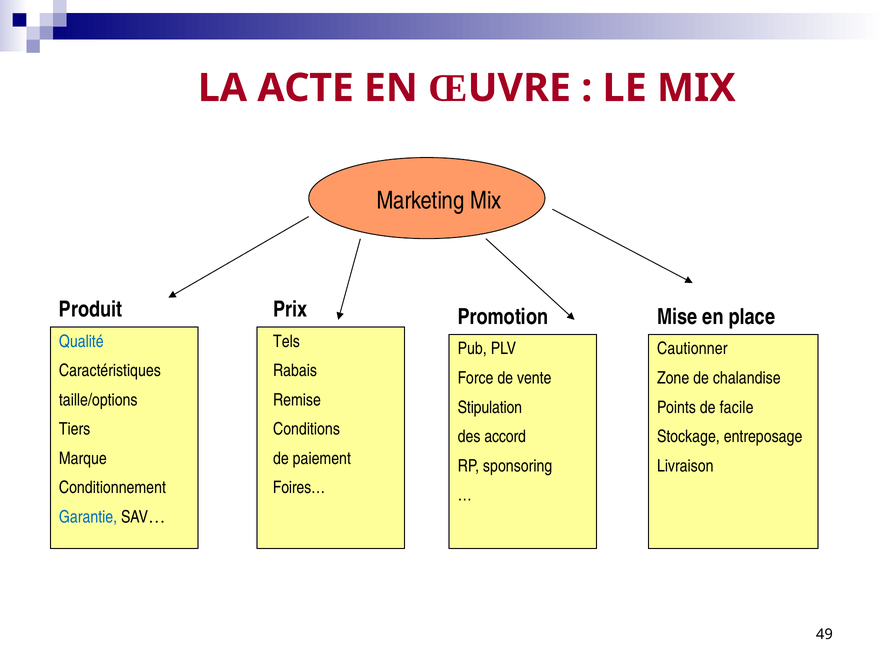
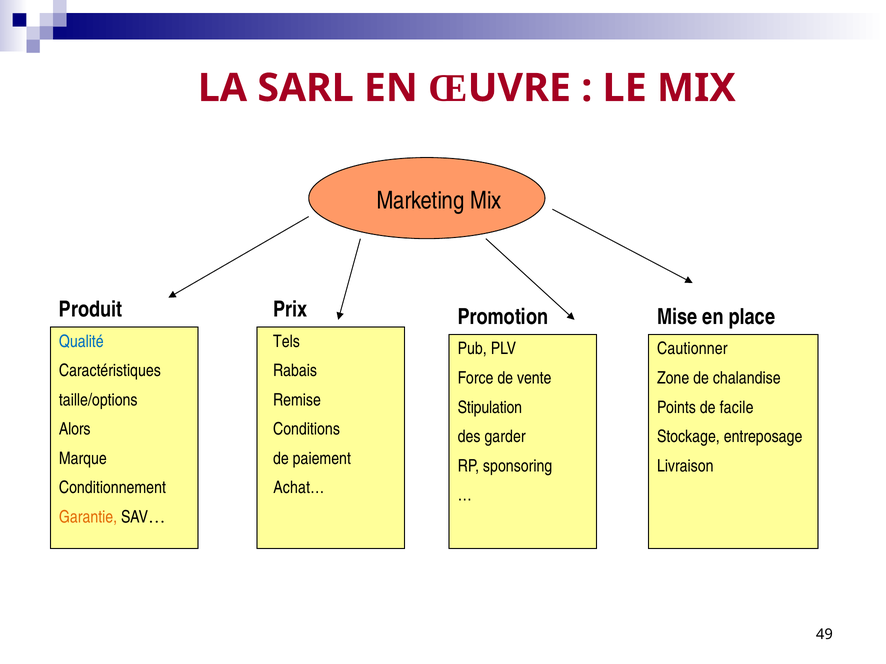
ACTE: ACTE -> SARL
Tiers: Tiers -> Alors
accord: accord -> garder
Foires…: Foires… -> Achat…
Garantie colour: blue -> orange
